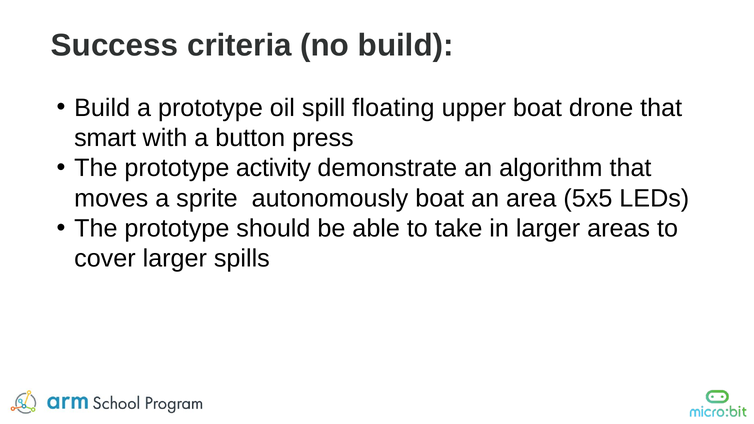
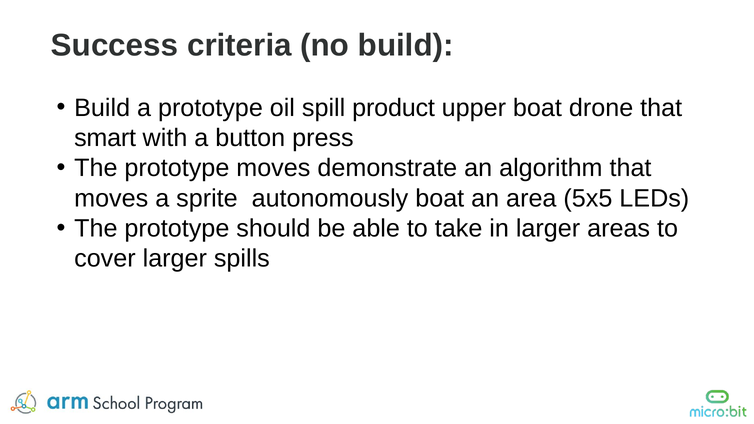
floating: floating -> product
prototype activity: activity -> moves
